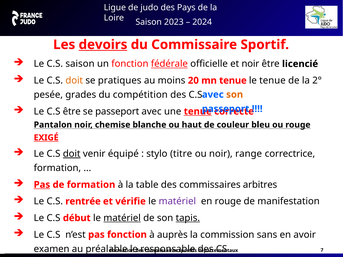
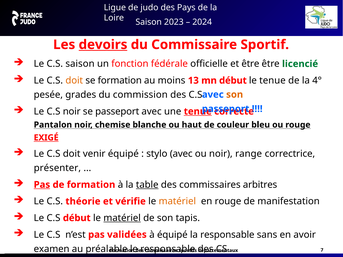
fédérale underline: present -> none
et noir: noir -> être
licencié colour: black -> green
se pratiques: pratiques -> formation
20: 20 -> 13
mn tenue: tenue -> début
2°: 2° -> 4°
compétition: compétition -> commission
C.S être: être -> noir
doit at (72, 154) underline: present -> none
stylo titre: titre -> avec
formation at (57, 168): formation -> présenter
table underline: none -> present
rentrée: rentrée -> théorie
matériel at (177, 202) colour: purple -> orange
tapis underline: present -> none
pas fonction: fonction -> validées
à auprès: auprès -> équipé
la commission: commission -> responsable
